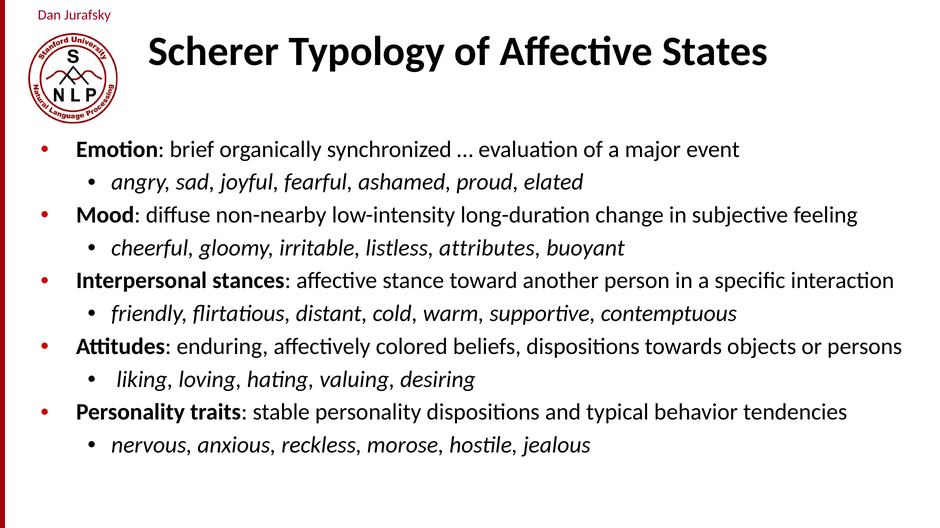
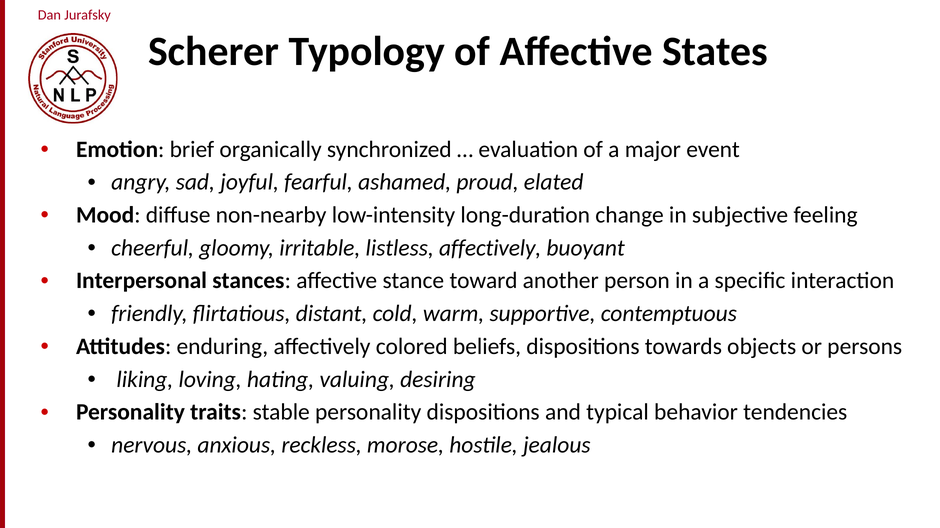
listless attributes: attributes -> affectively
